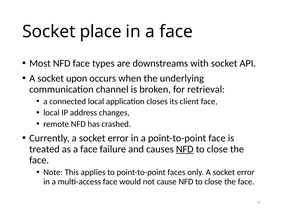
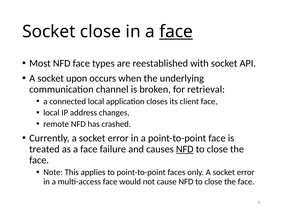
Socket place: place -> close
face at (176, 32) underline: none -> present
downstreams: downstreams -> reestablished
